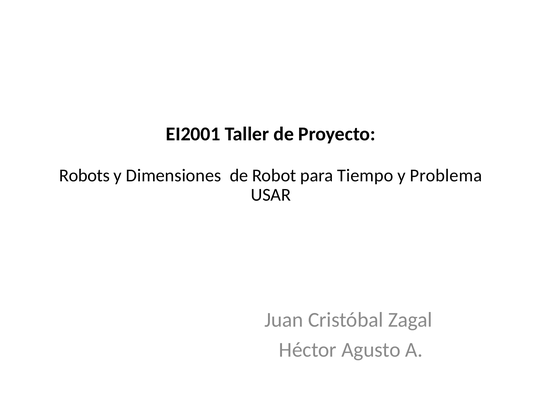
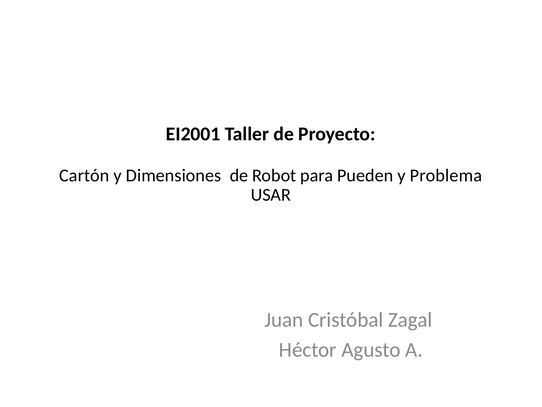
Robots: Robots -> Cartón
Tiempo: Tiempo -> Pueden
